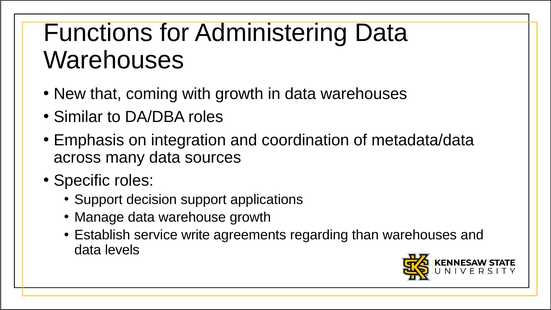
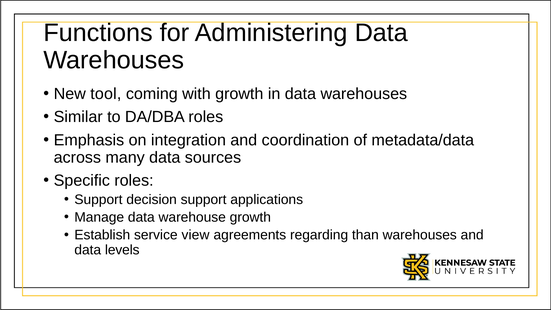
that: that -> tool
write: write -> view
